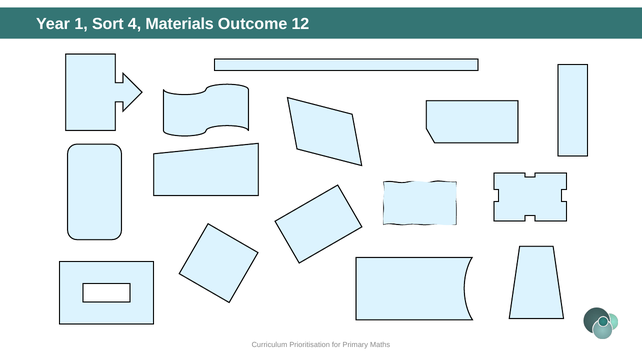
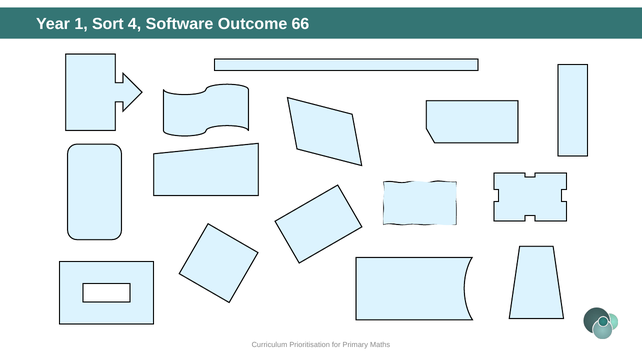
Materials: Materials -> Software
12: 12 -> 66
